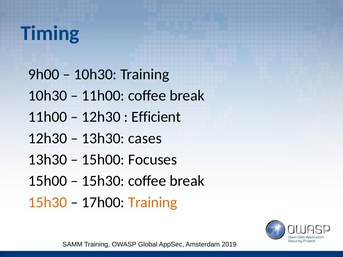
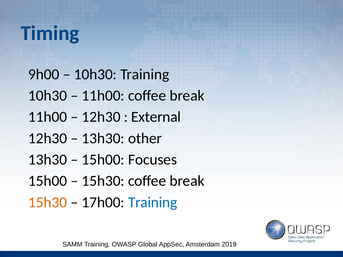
Efficient: Efficient -> External
cases: cases -> other
Training at (153, 202) colour: orange -> blue
